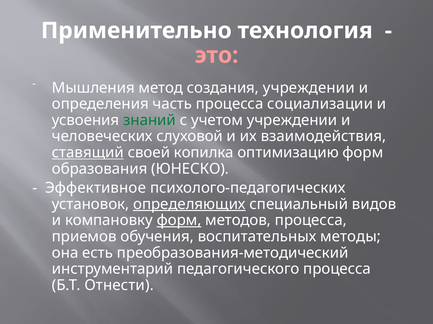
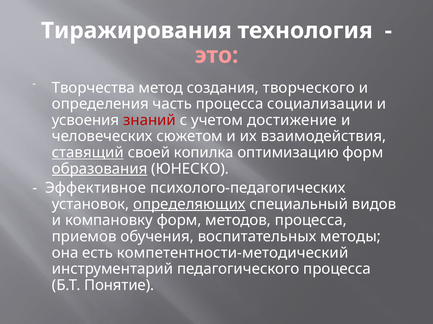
Применительно: Применительно -> Тиражирования
Мышления: Мышления -> Творчества
создания учреждении: учреждении -> творческого
знаний colour: green -> red
учетом учреждении: учреждении -> достижение
слуховой: слуховой -> сюжетом
образования underline: none -> present
форм at (179, 221) underline: present -> none
преобразования-методический: преобразования-методический -> компетентности-методический
Отнести: Отнести -> Понятие
